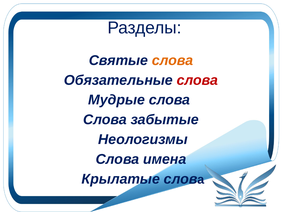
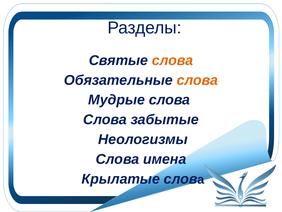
слова at (197, 80) colour: red -> orange
